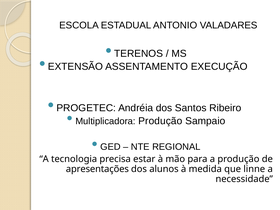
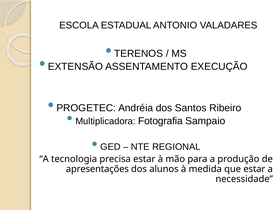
Multiplicadora Produção: Produção -> Fotografia
que linne: linne -> estar
